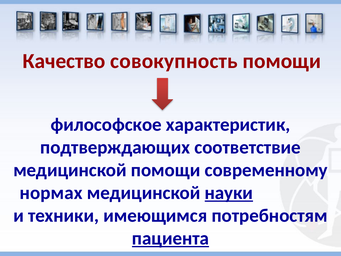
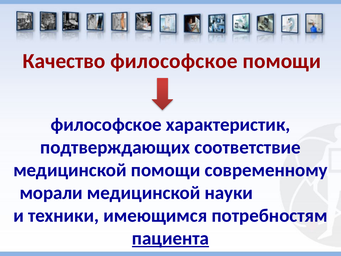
Качество совокупность: совокупность -> философское
нормах: нормах -> морали
науки underline: present -> none
